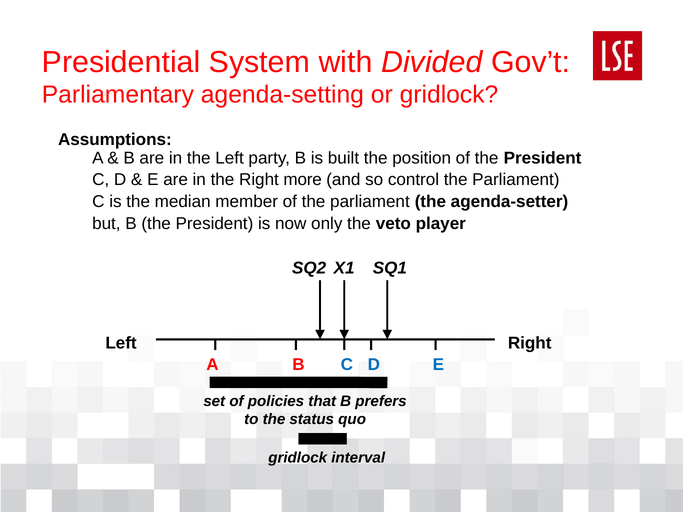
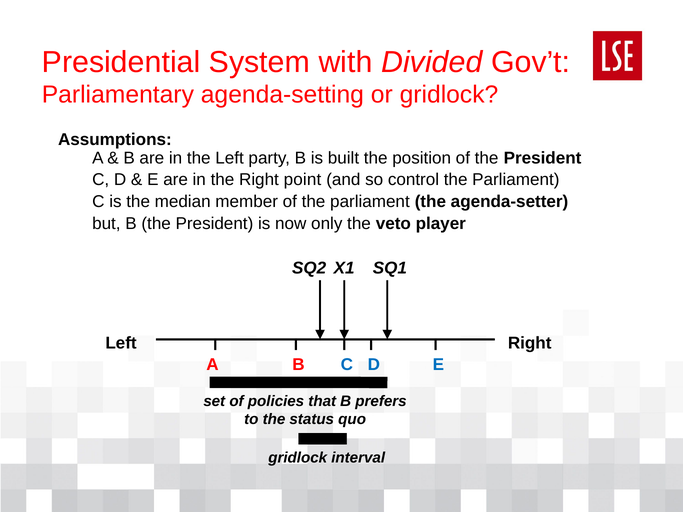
more: more -> point
